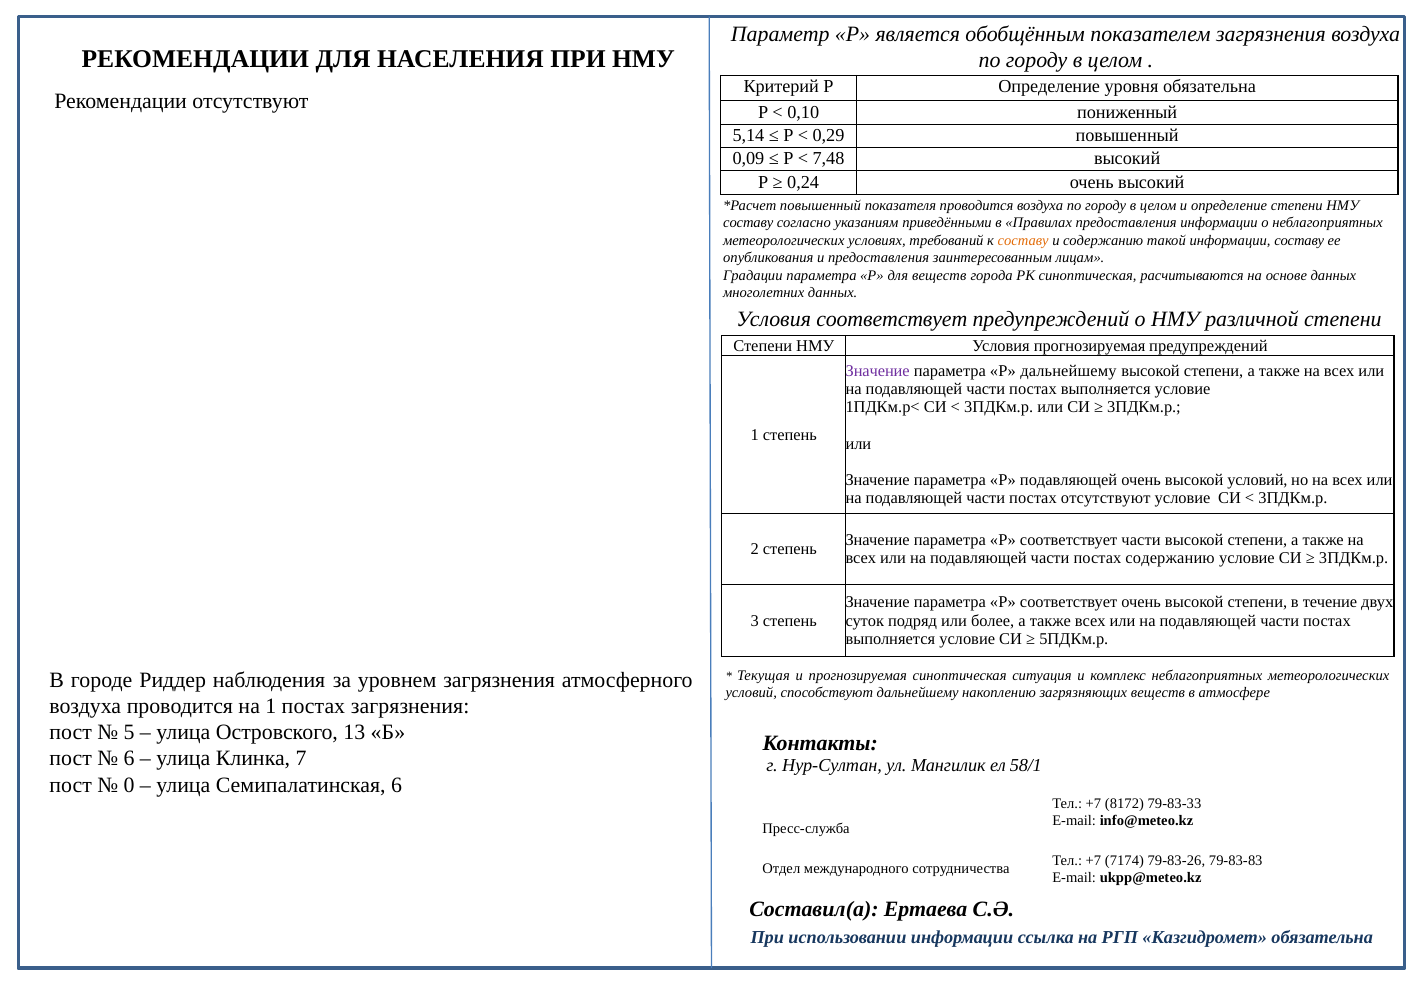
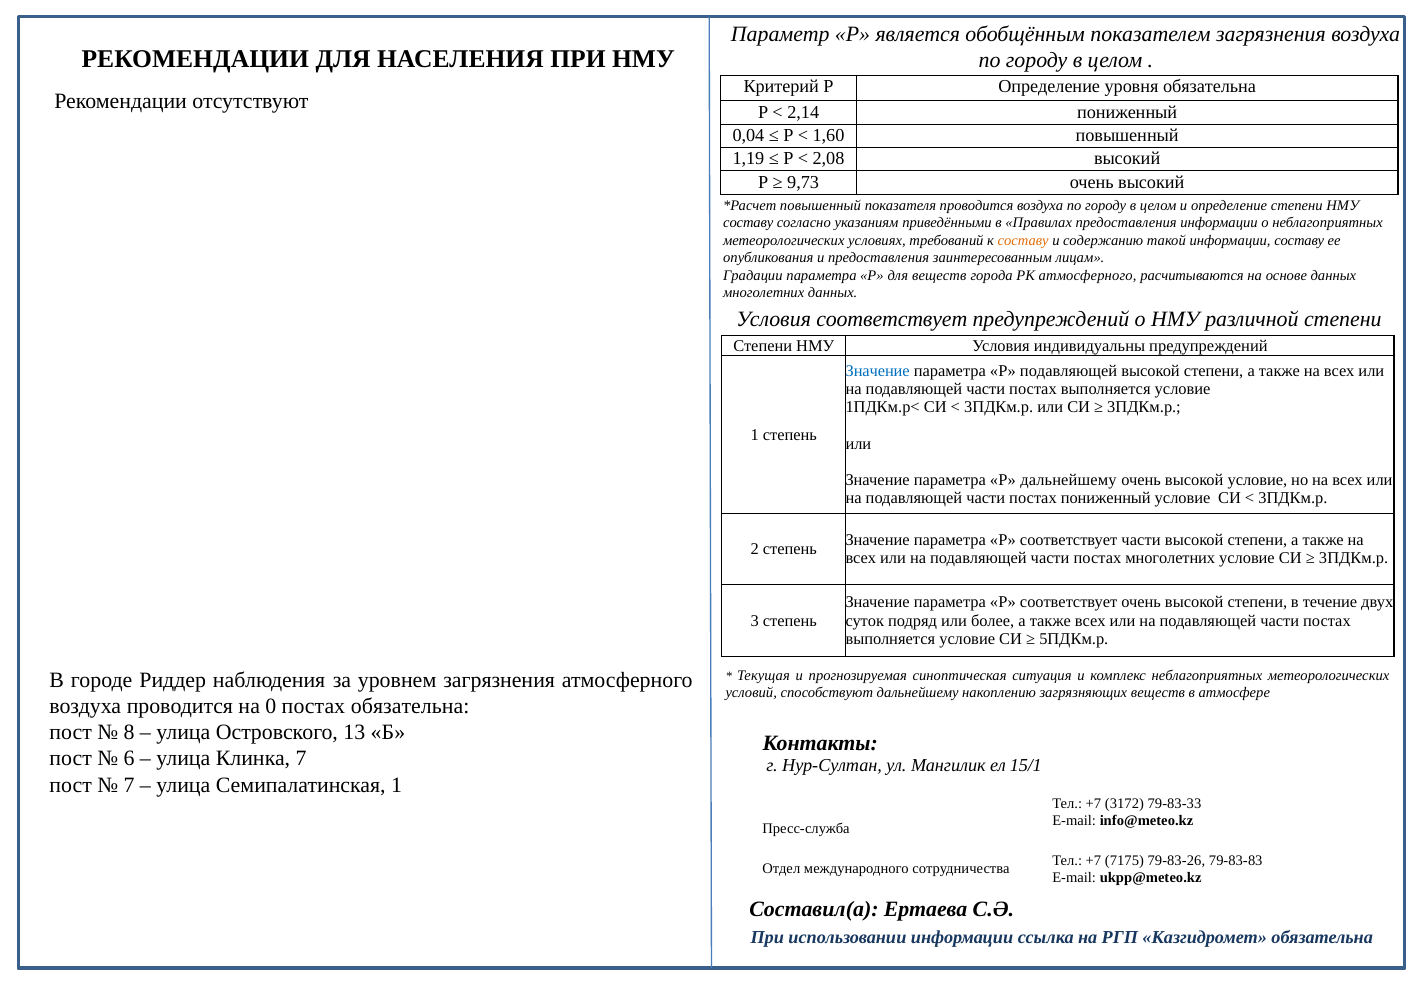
0,10: 0,10 -> 2,14
5,14: 5,14 -> 0,04
0,29: 0,29 -> 1,60
0,09: 0,09 -> 1,19
7,48: 7,48 -> 2,08
0,24: 0,24 -> 9,73
РК синоптическая: синоптическая -> атмосферного
Условия прогнозируемая: прогнозируемая -> индивидуальны
Значение at (878, 371) colour: purple -> blue
Р дальнейшему: дальнейшему -> подавляющей
Р подавляющей: подавляющей -> дальнейшему
высокой условий: условий -> условие
постах отсутствуют: отсутствуют -> пониженный
постах содержанию: содержанию -> многолетних
на 1: 1 -> 0
постах загрязнения: загрязнения -> обязательна
5: 5 -> 8
58/1: 58/1 -> 15/1
0 at (129, 785): 0 -> 7
Семипалатинская 6: 6 -> 1
8172: 8172 -> 3172
7174: 7174 -> 7175
